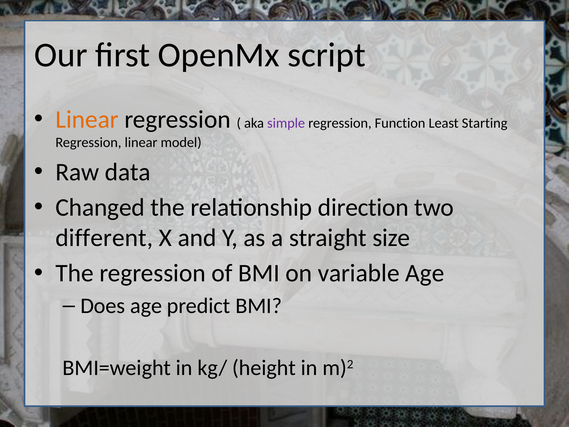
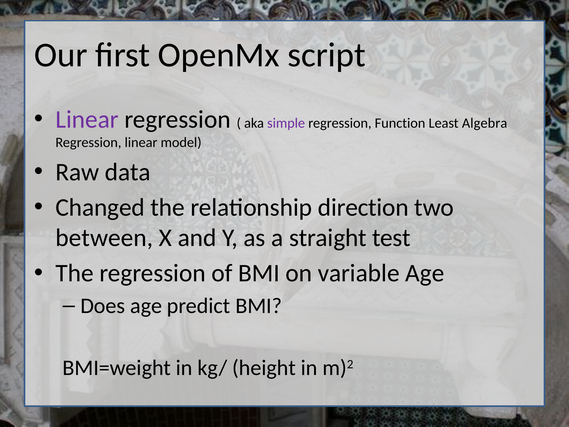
Linear at (87, 119) colour: orange -> purple
Starting: Starting -> Algebra
different: different -> between
size: size -> test
